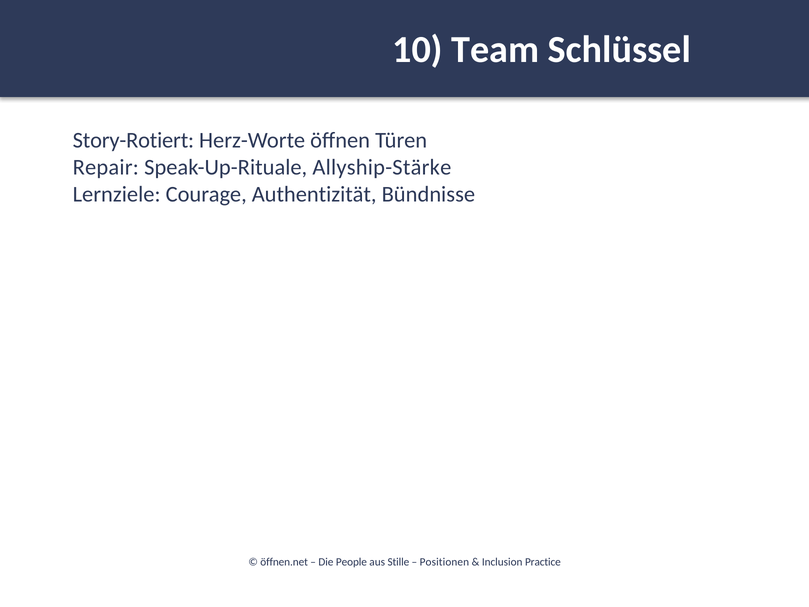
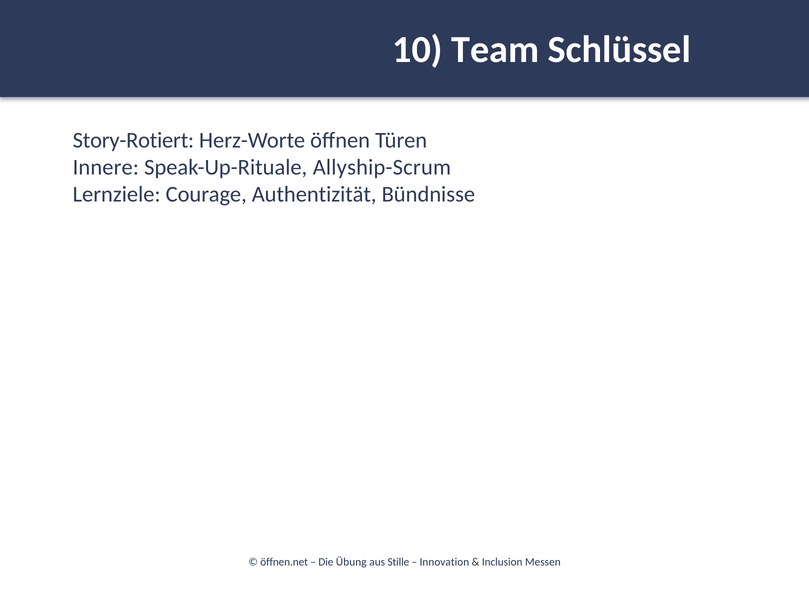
Repair: Repair -> Innere
Allyship-Stärke: Allyship-Stärke -> Allyship-Scrum
People: People -> Übung
Positionen: Positionen -> Innovation
Practice: Practice -> Messen
